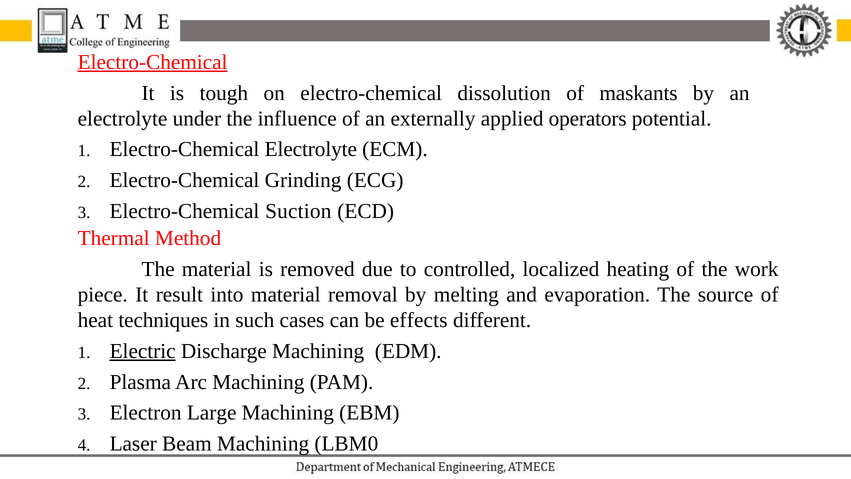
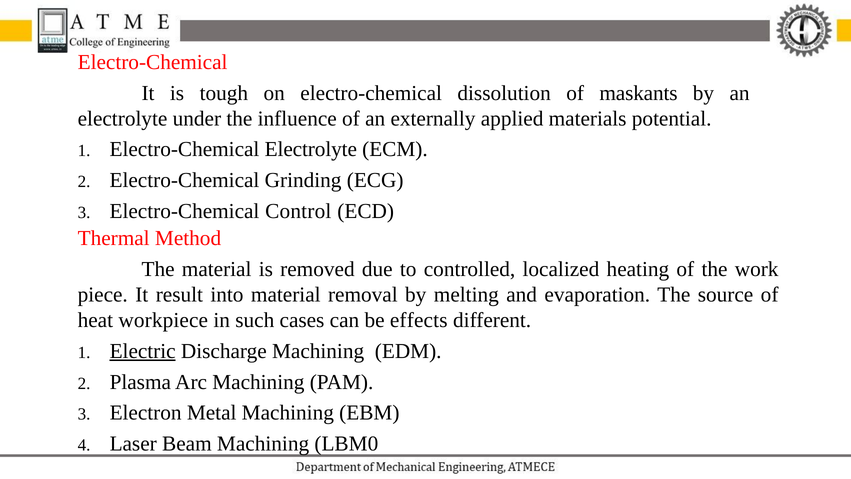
Electro-Chemical at (153, 62) underline: present -> none
operators: operators -> materials
Suction: Suction -> Control
techniques: techniques -> workpiece
Large: Large -> Metal
